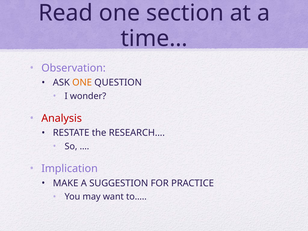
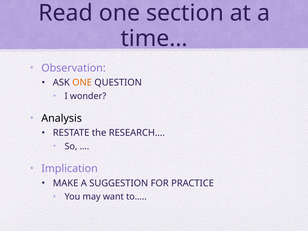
Analysis colour: red -> black
